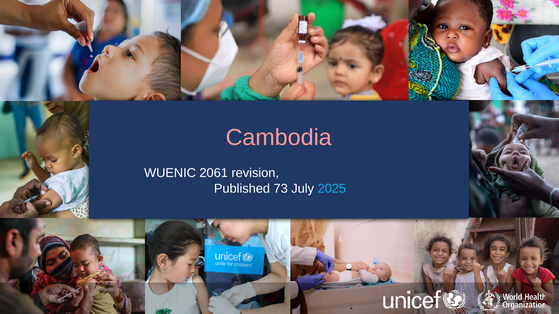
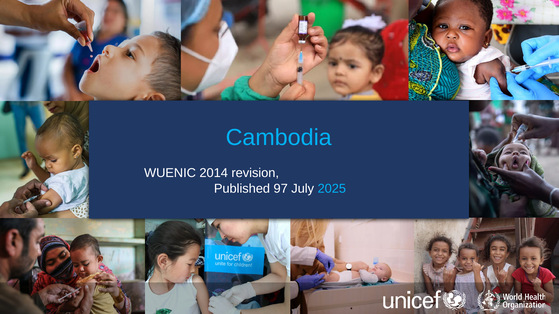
Cambodia colour: pink -> light blue
2061: 2061 -> 2014
73: 73 -> 97
